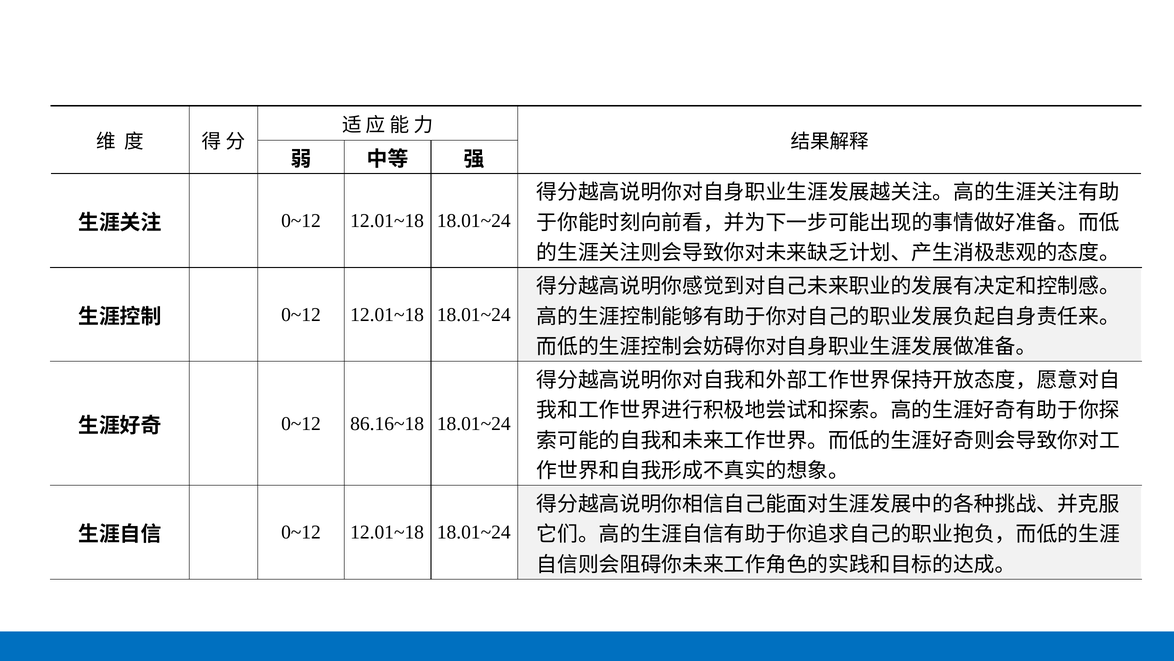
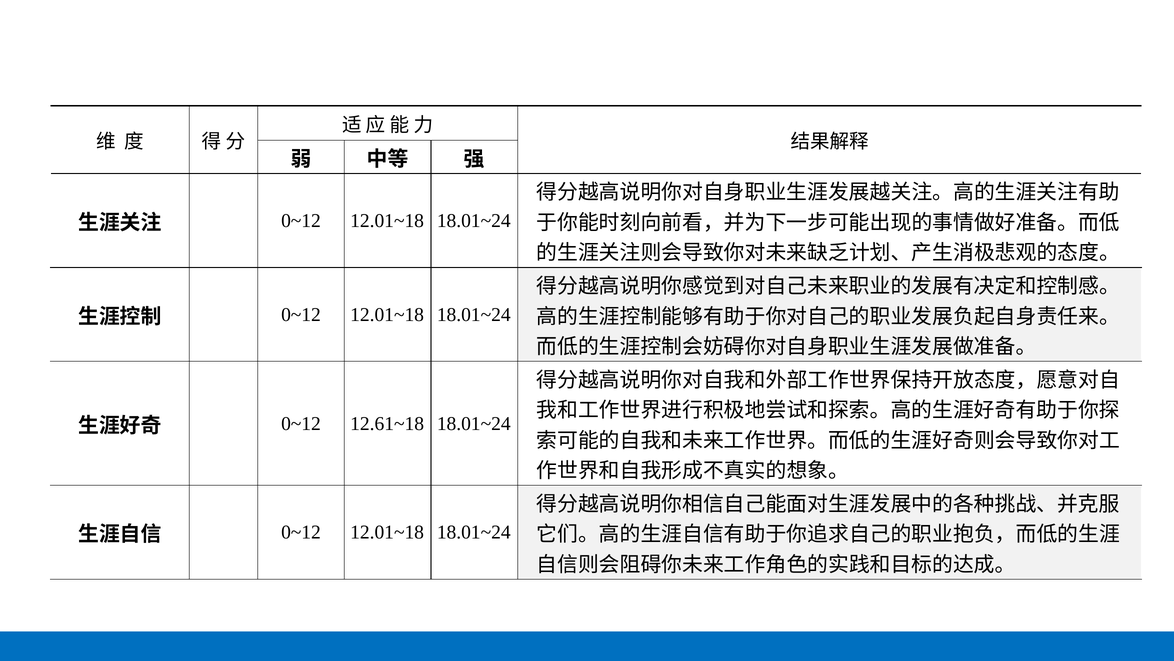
86.16~18: 86.16~18 -> 12.61~18
